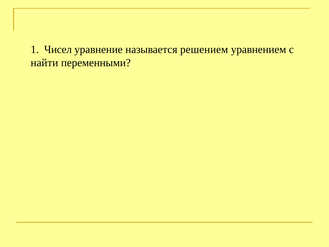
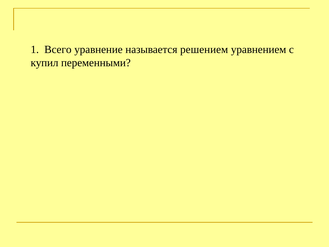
Чисел: Чисел -> Всего
найти: найти -> купил
